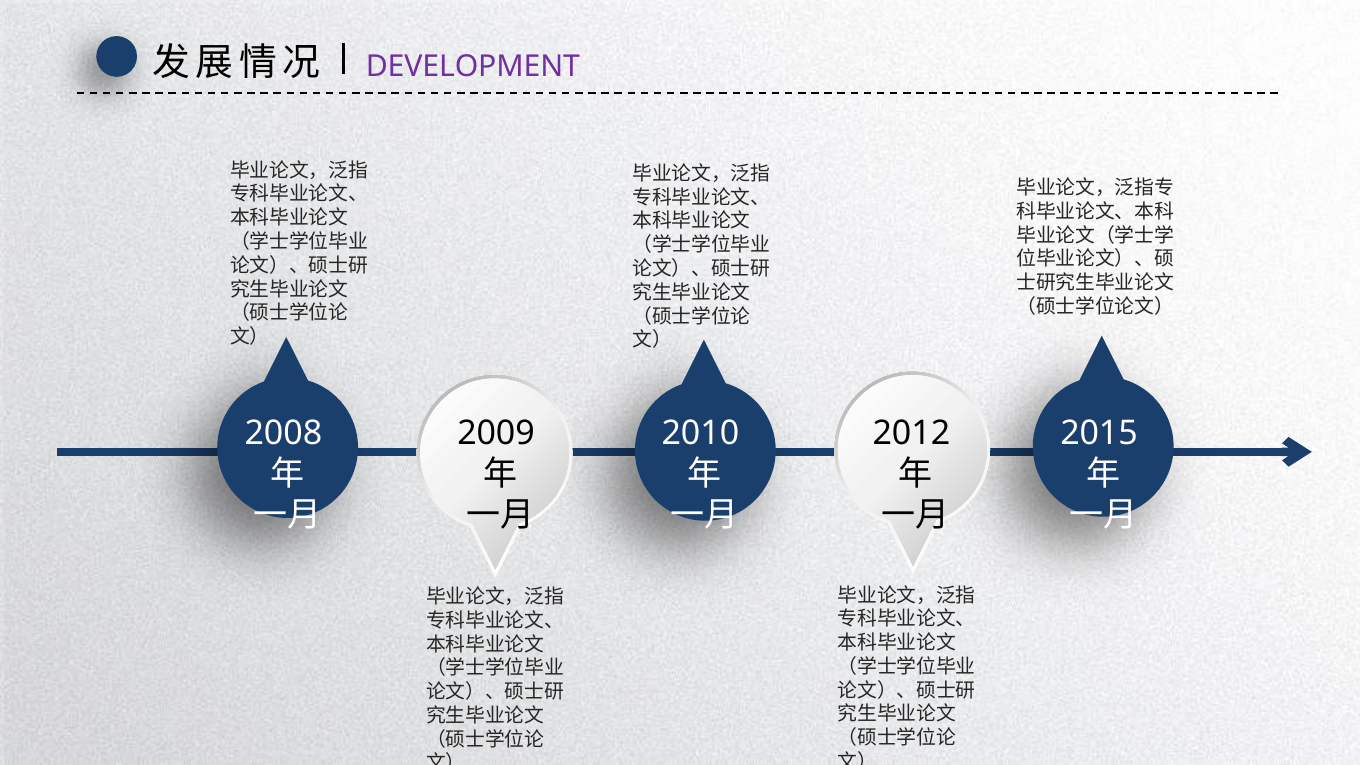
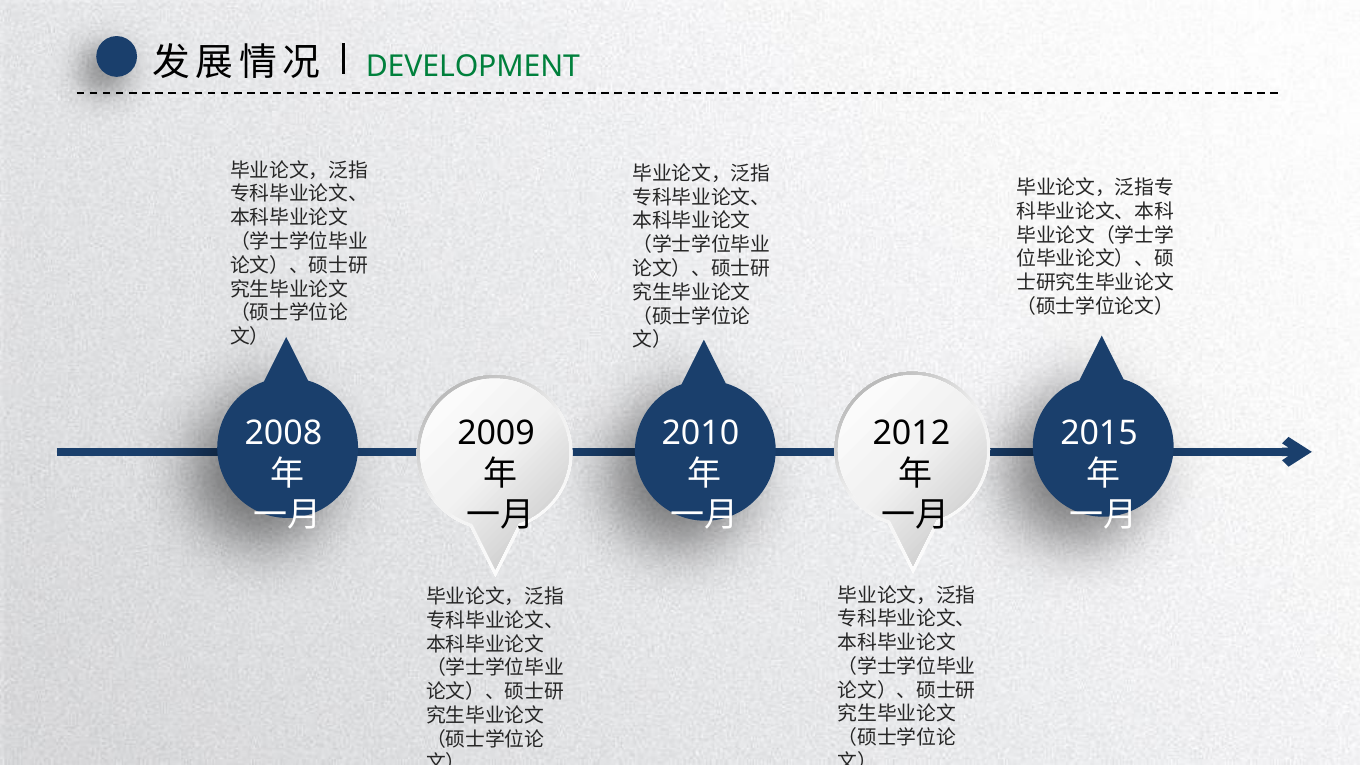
DEVELOPMENT colour: purple -> green
